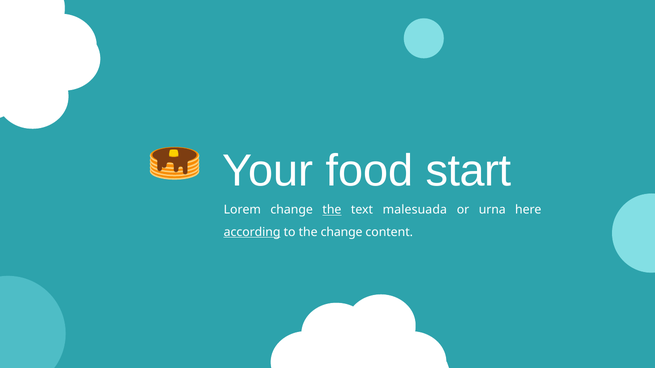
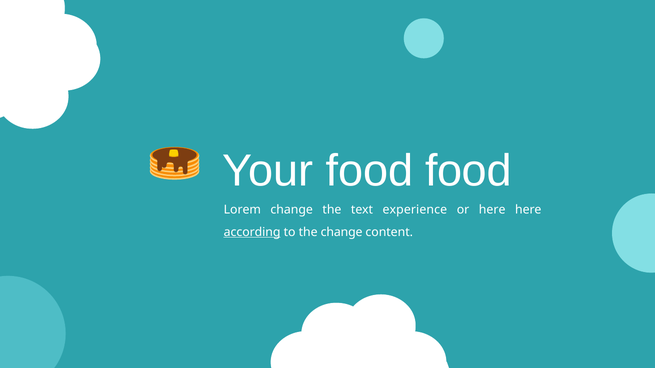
food start: start -> food
the at (332, 210) underline: present -> none
malesuada: malesuada -> experience
or urna: urna -> here
